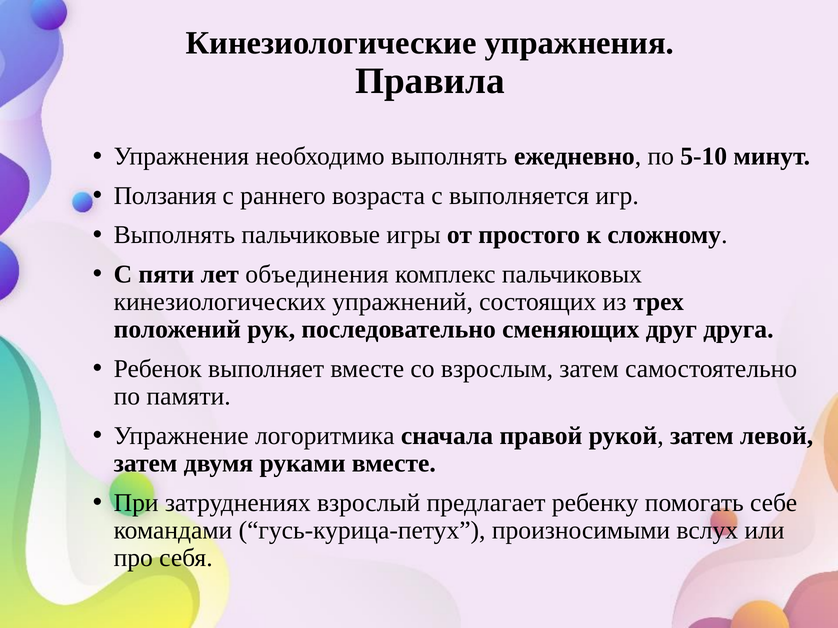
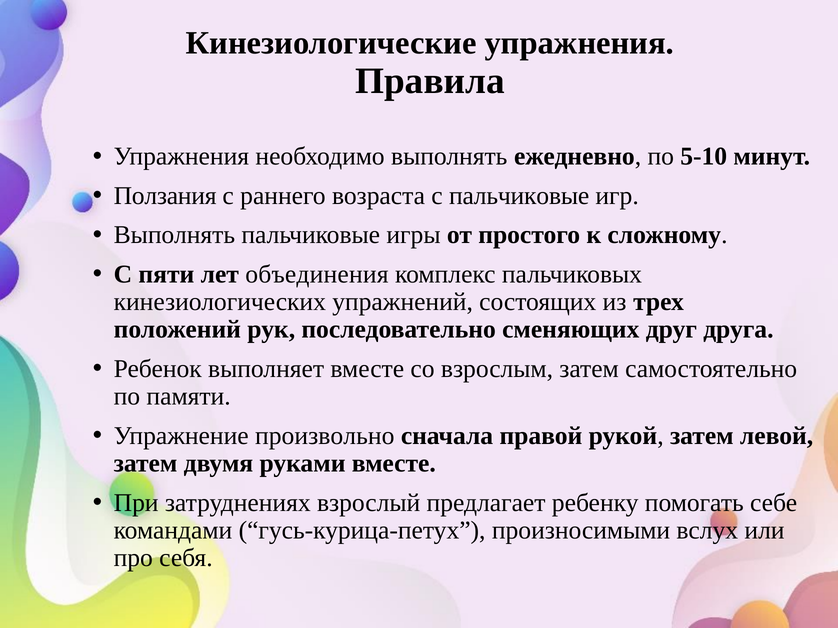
с выполняется: выполняется -> пальчиковые
логоритмика: логоритмика -> произвольно
